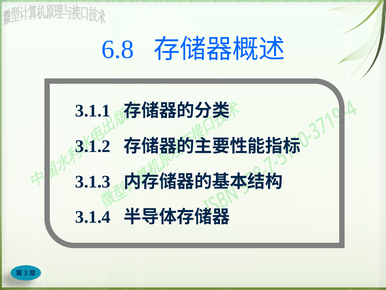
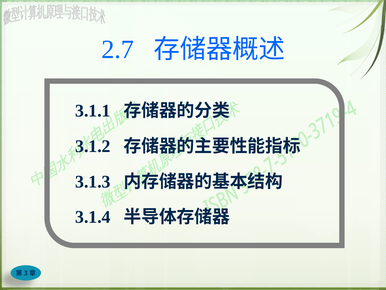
6.8: 6.8 -> 2.7
